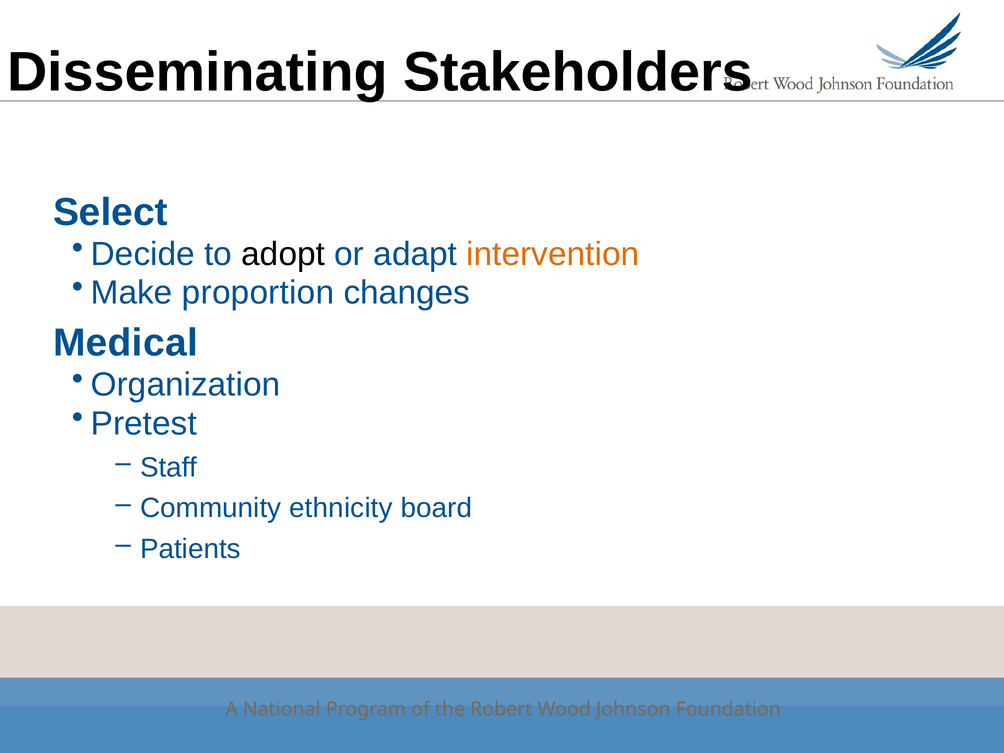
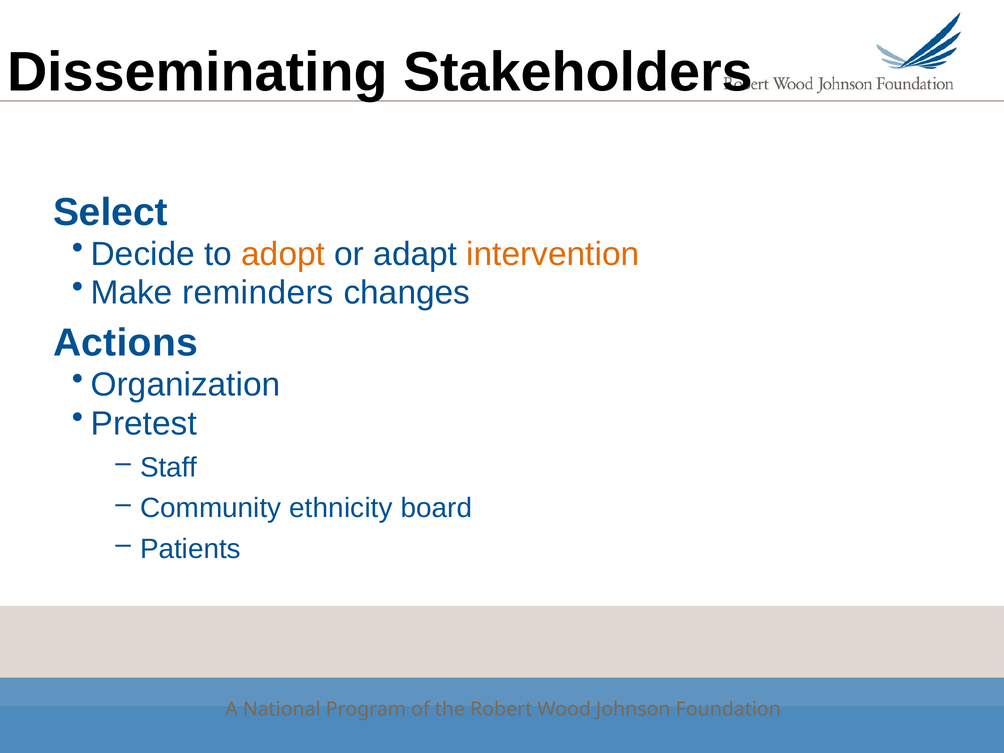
adopt colour: black -> orange
proportion: proportion -> reminders
Medical: Medical -> Actions
